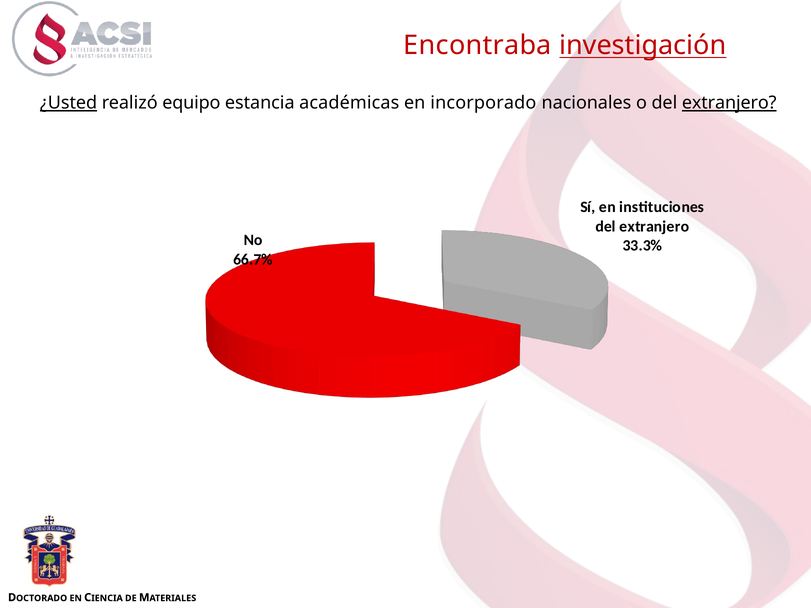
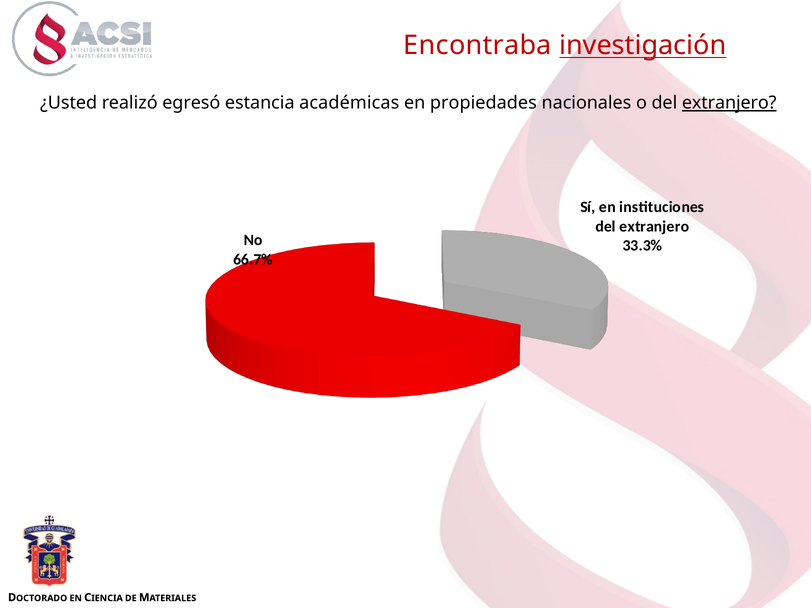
¿Usted underline: present -> none
equipo: equipo -> egresó
incorporado: incorporado -> propiedades
